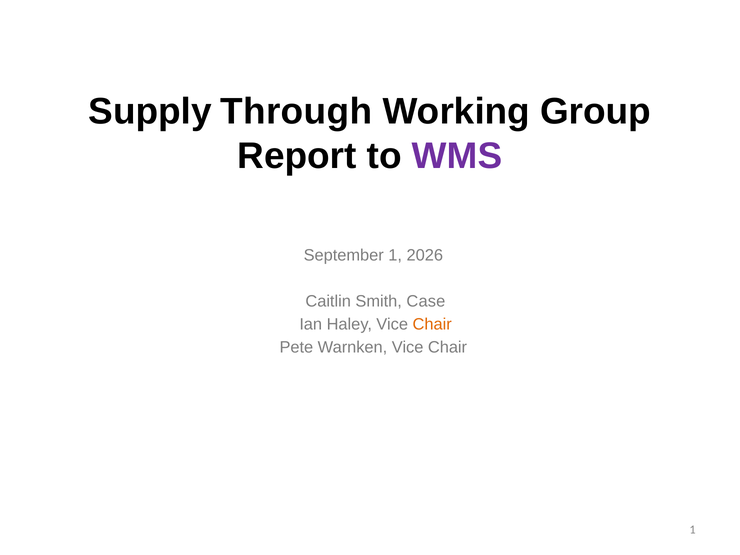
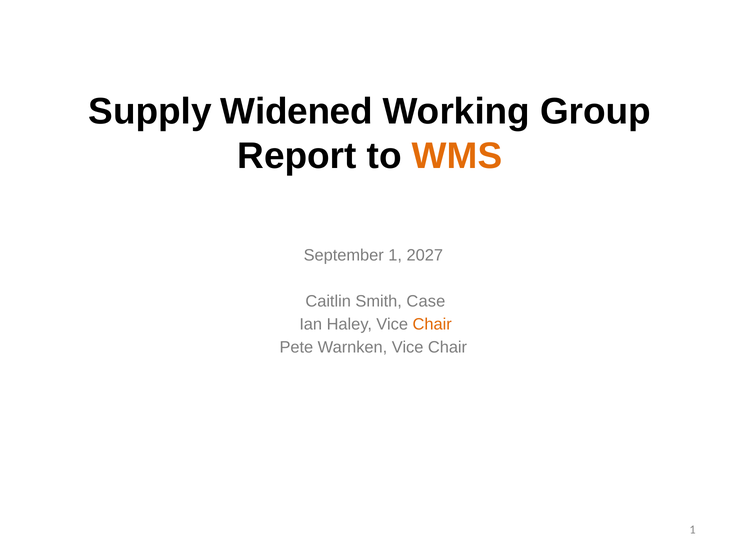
Through: Through -> Widened
WMS colour: purple -> orange
2026: 2026 -> 2027
